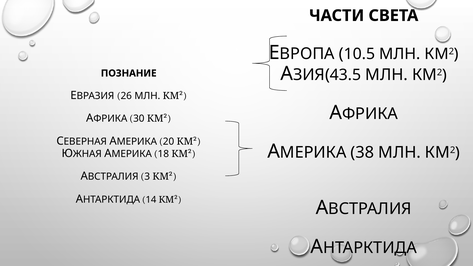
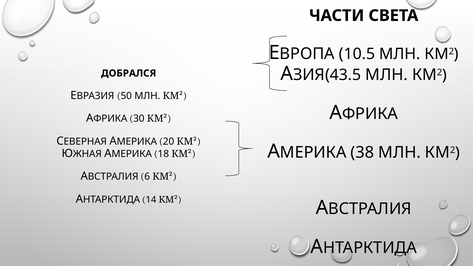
ПОЗНАНИЕ: ПОЗНАНИЕ -> ДОБРАЛСЯ
26: 26 -> 50
3: 3 -> 6
